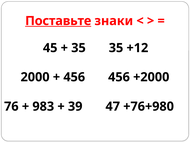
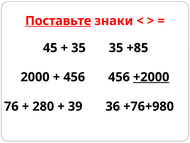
+12: +12 -> +85
+2000 underline: none -> present
983: 983 -> 280
47: 47 -> 36
